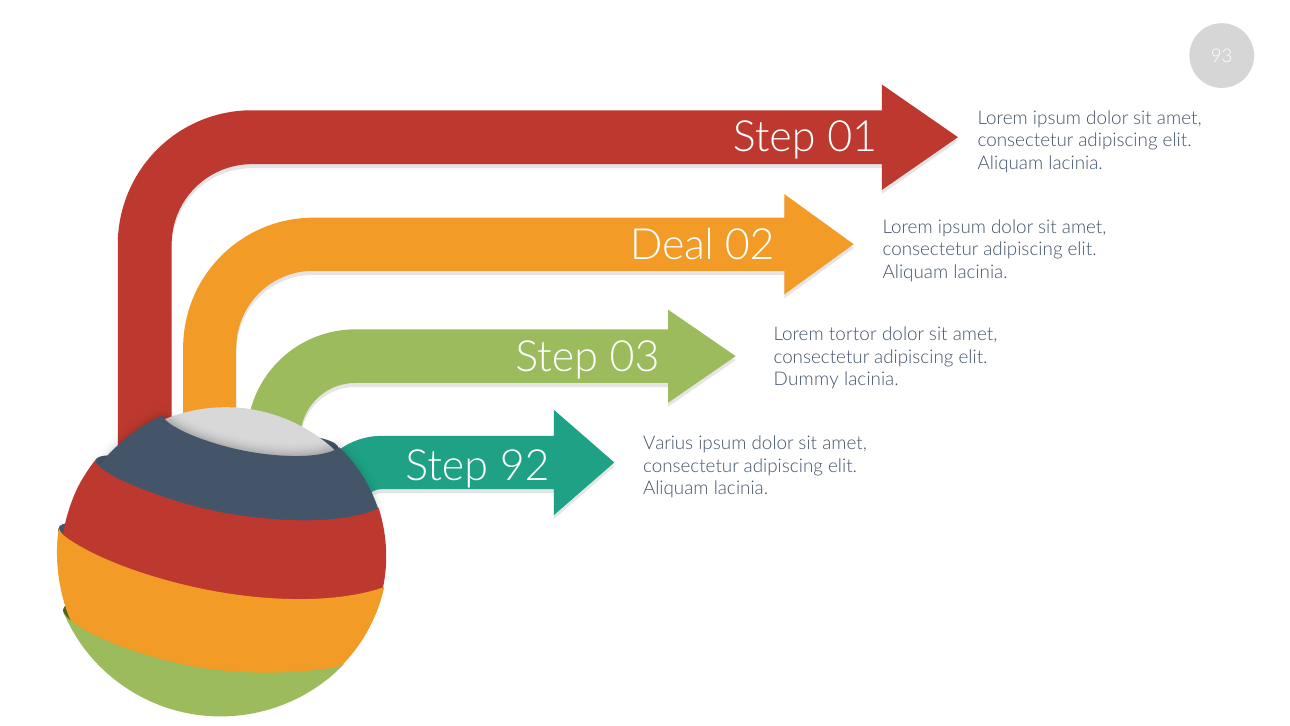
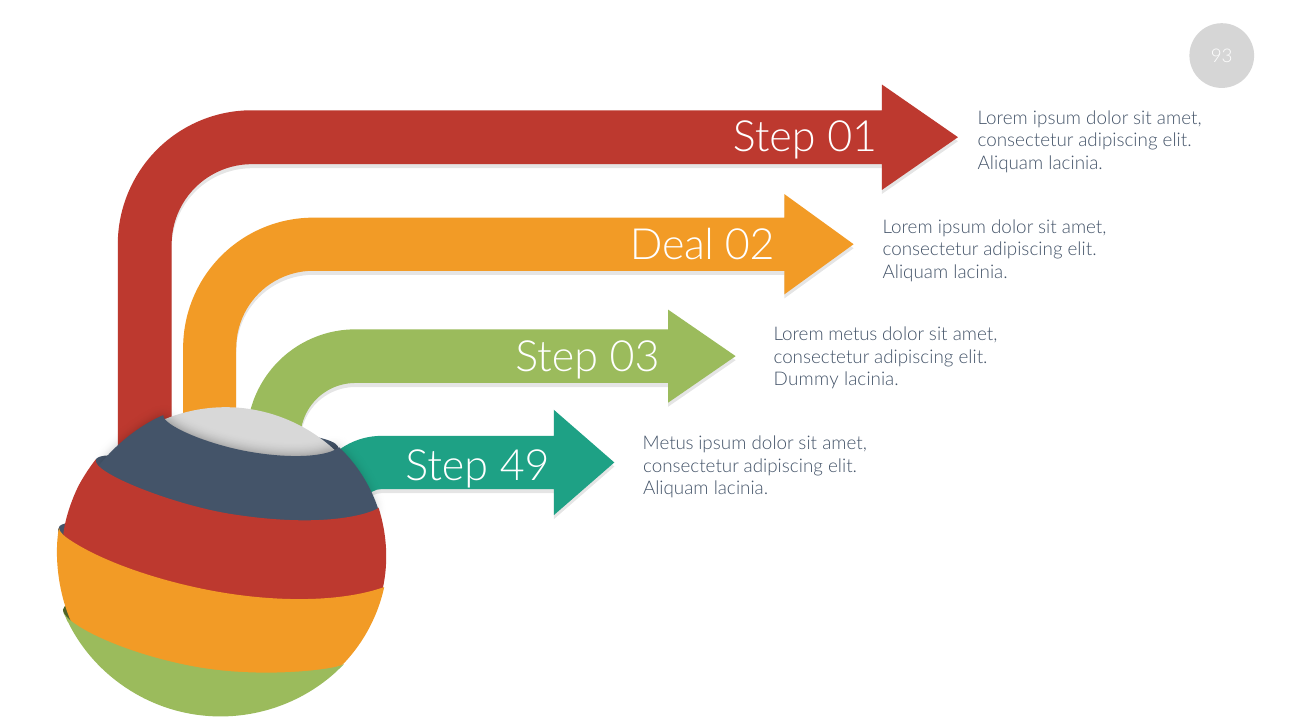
Lorem tortor: tortor -> metus
Varius at (668, 443): Varius -> Metus
92: 92 -> 49
